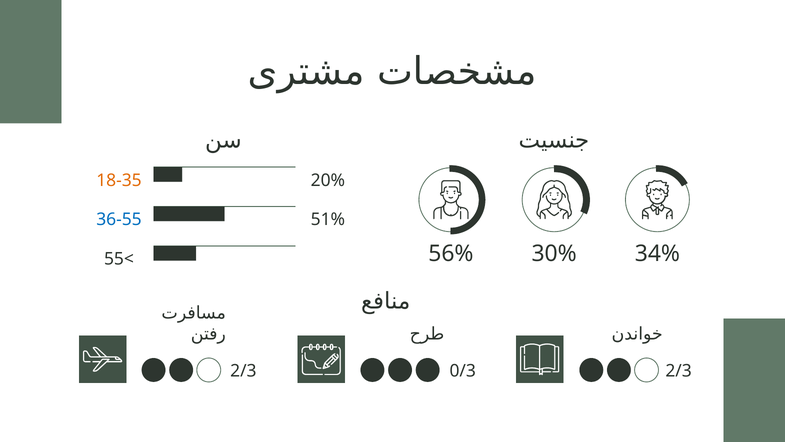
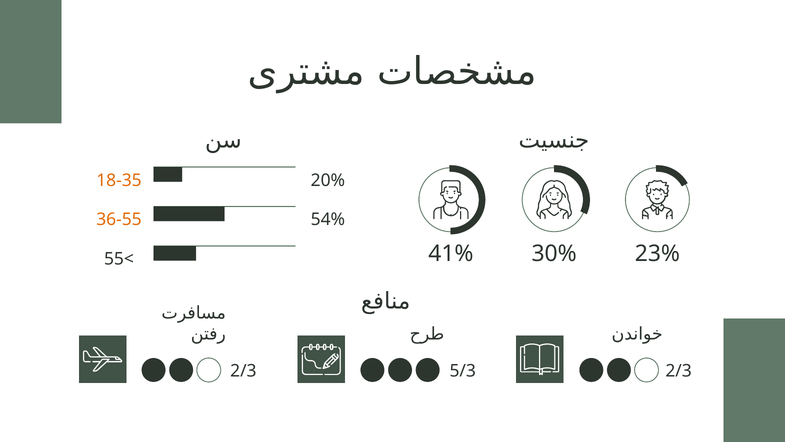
36-55 colour: blue -> orange
51%: 51% -> 54%
56%: 56% -> 41%
34%: 34% -> 23%
0/3: 0/3 -> 5/3
